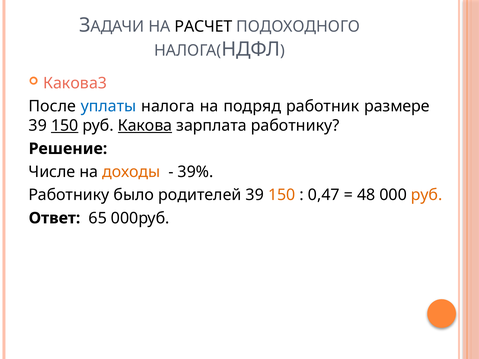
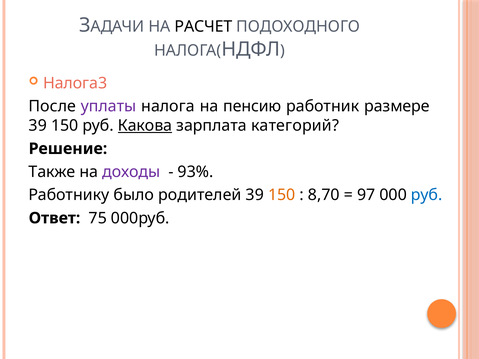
Какова3: Какова3 -> Налога3
уплаты colour: blue -> purple
подряд: подряд -> пенсию
150 at (65, 126) underline: present -> none
зарплата работнику: работнику -> категорий
Числе: Числе -> Также
доходы colour: orange -> purple
39%: 39% -> 93%
0,47: 0,47 -> 8,70
48: 48 -> 97
руб at (427, 195) colour: orange -> blue
65: 65 -> 75
